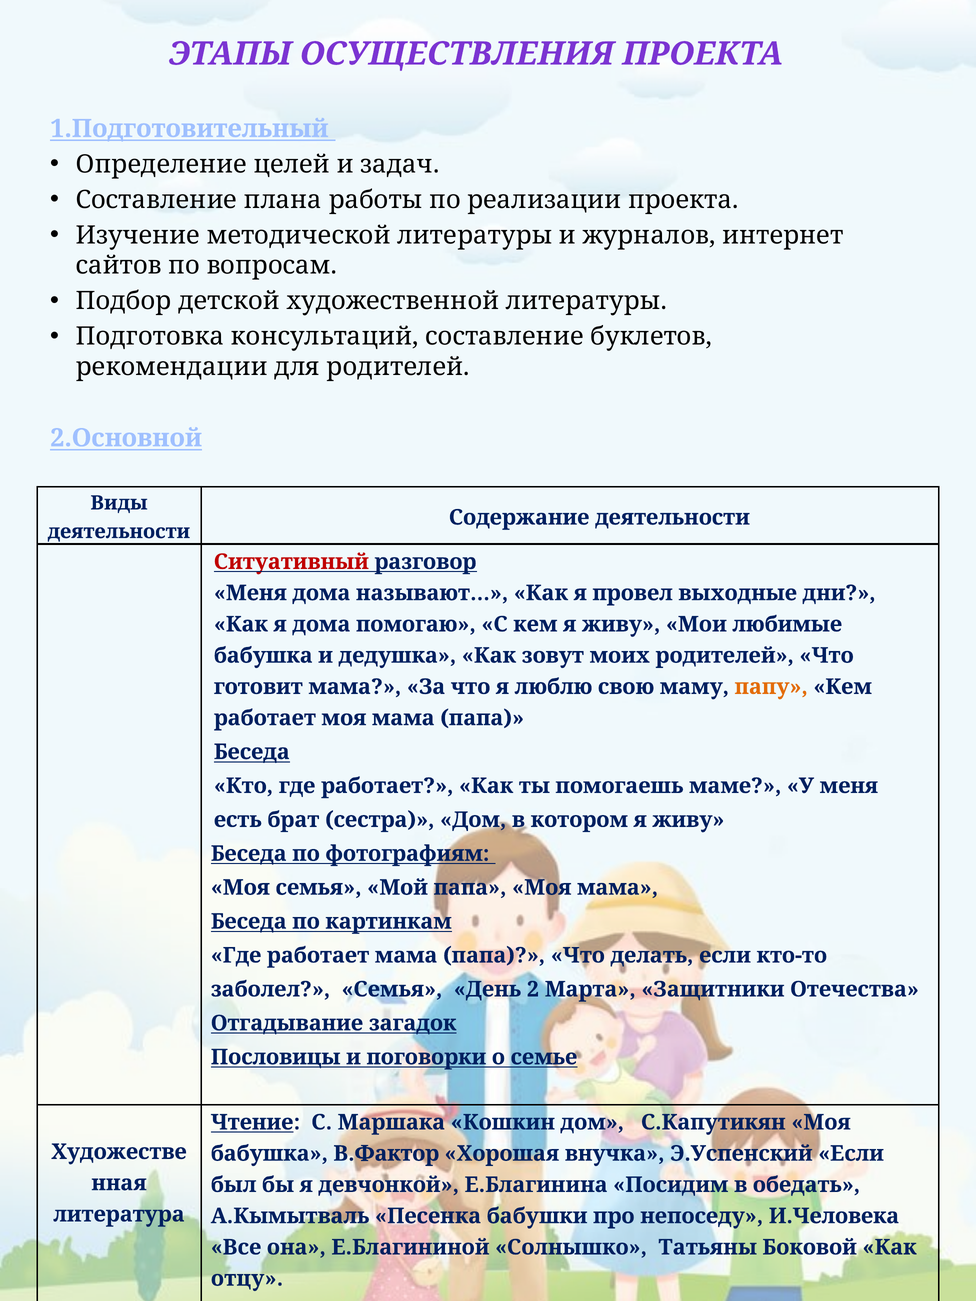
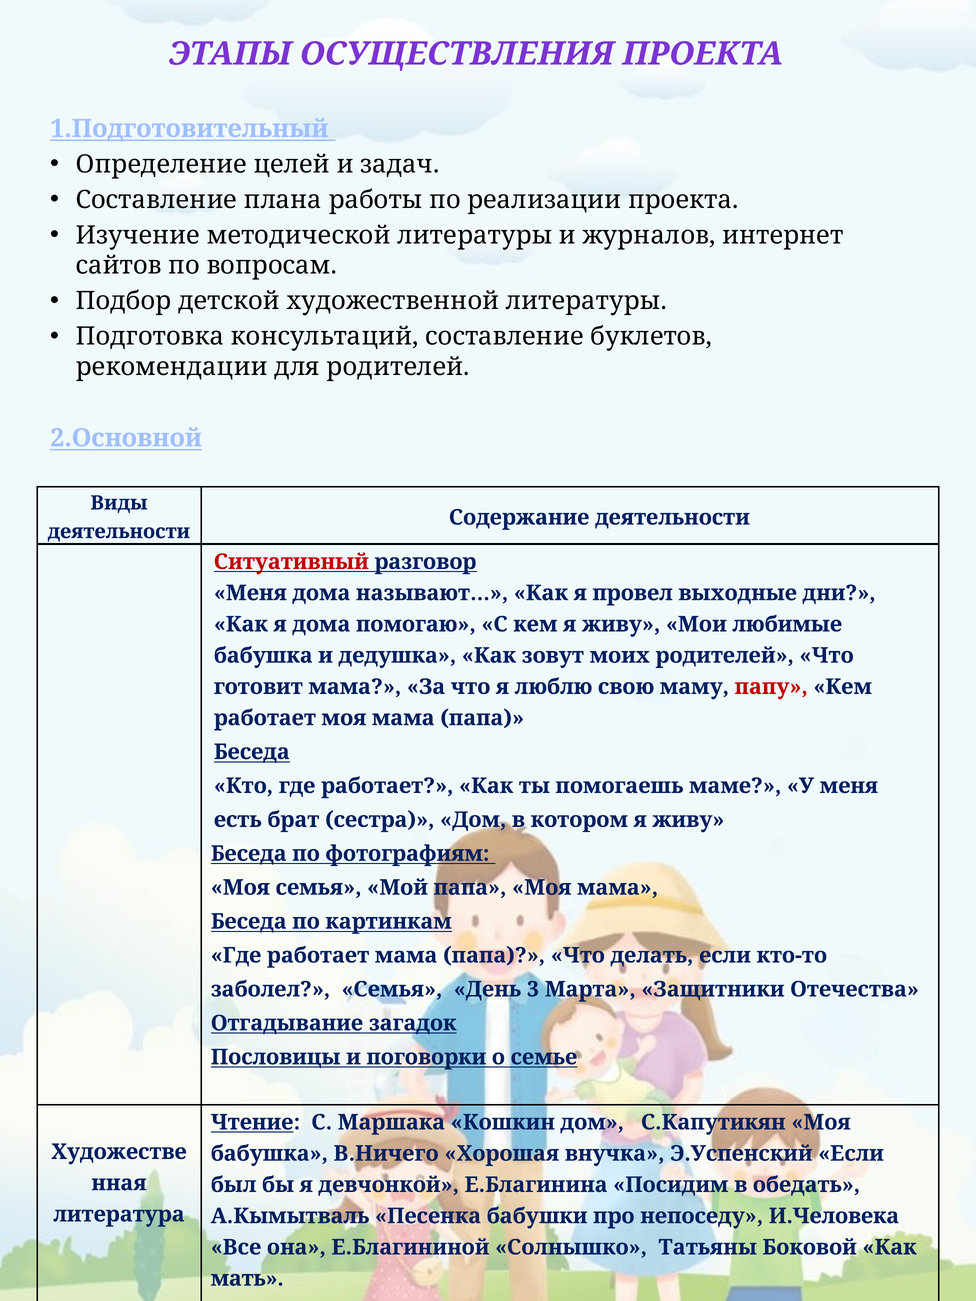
папу colour: orange -> red
2: 2 -> 3
В.Фактор: В.Фактор -> В.Ничего
отцу: отцу -> мать
